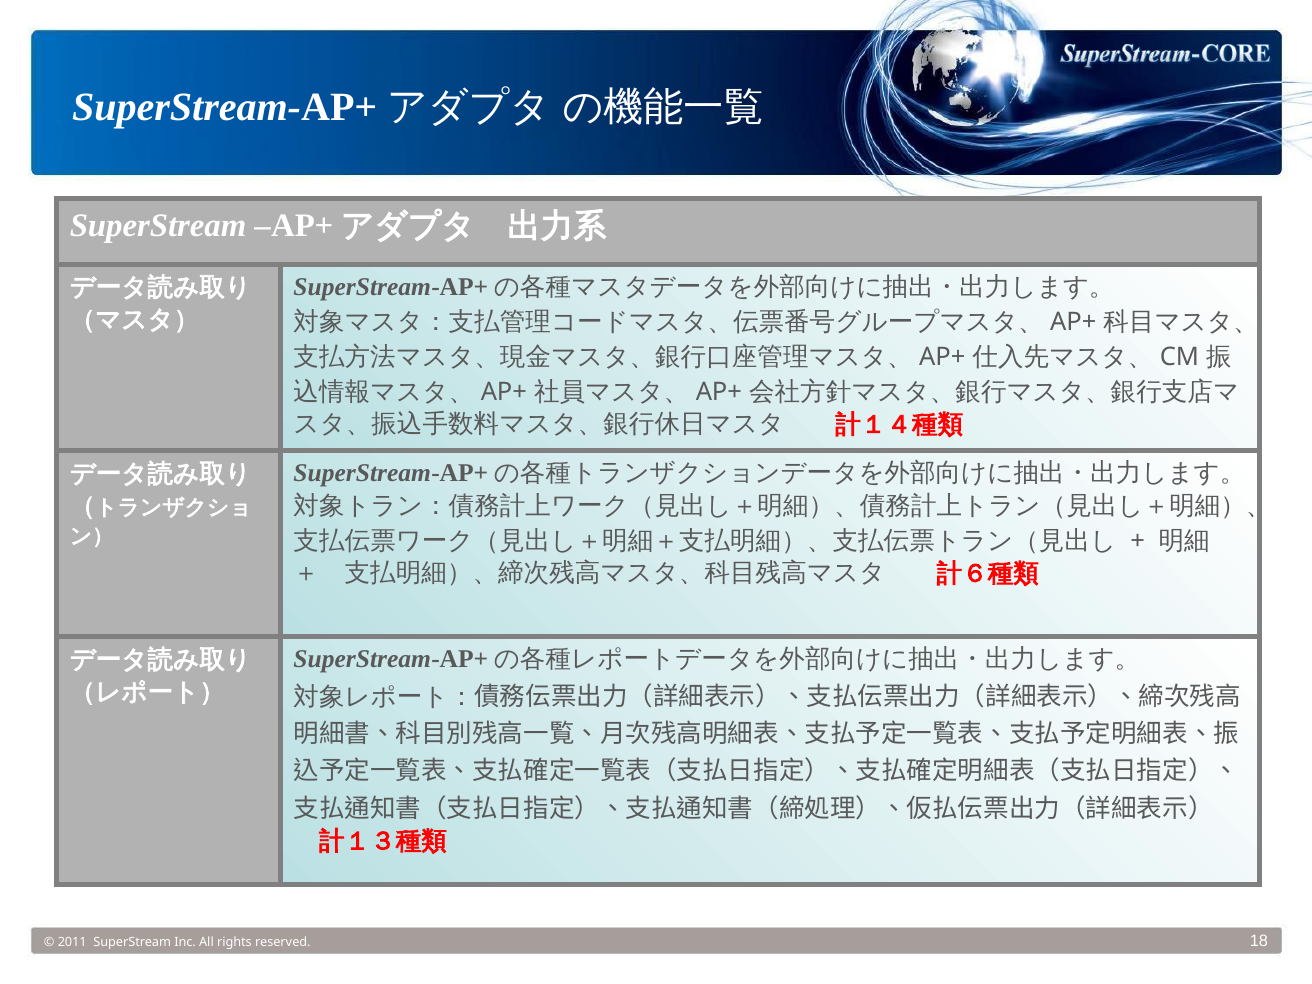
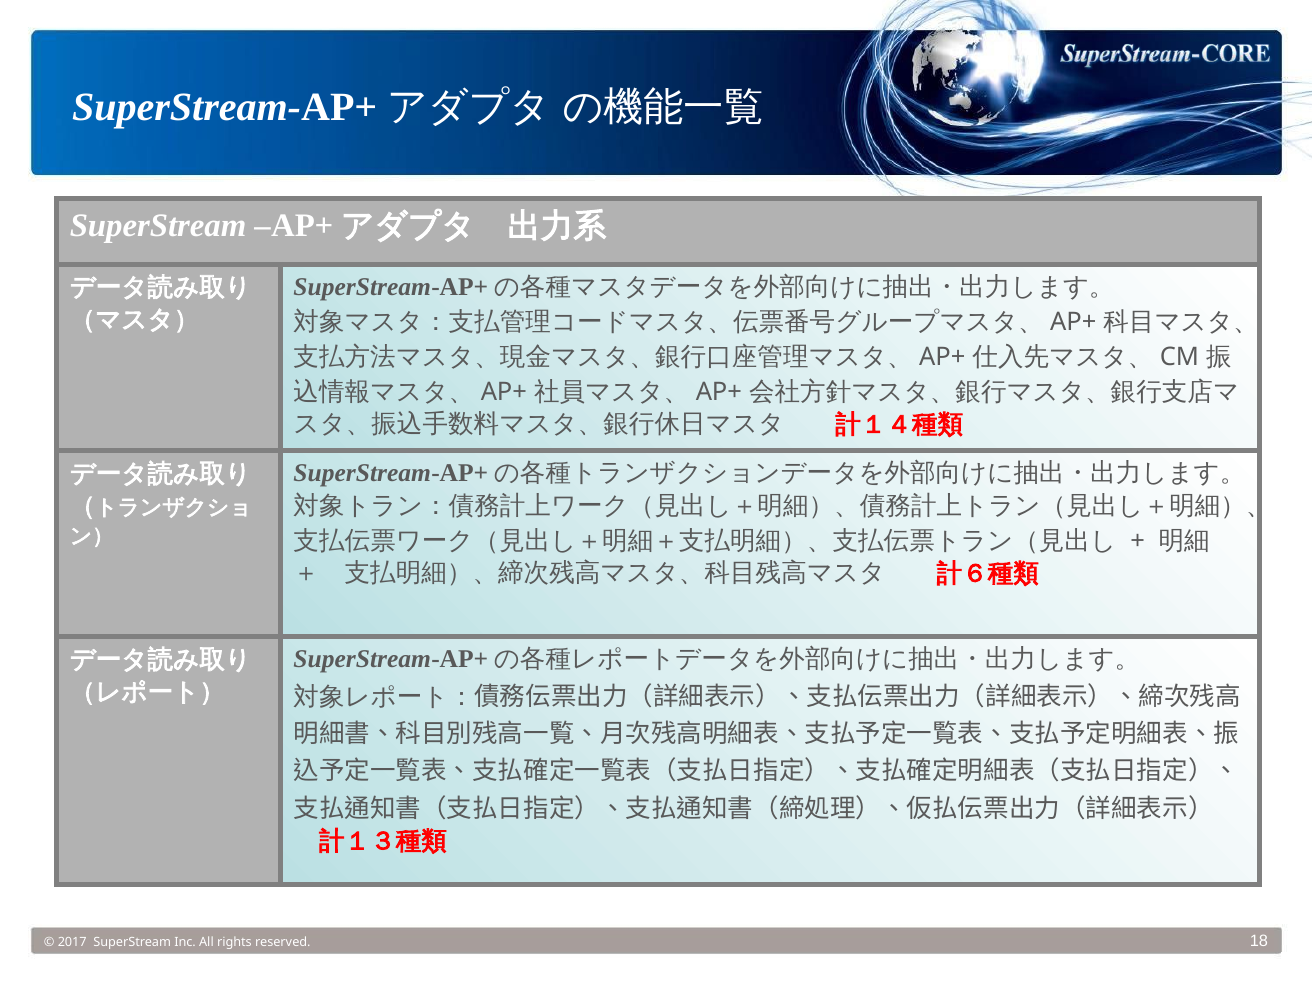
2011: 2011 -> 2017
